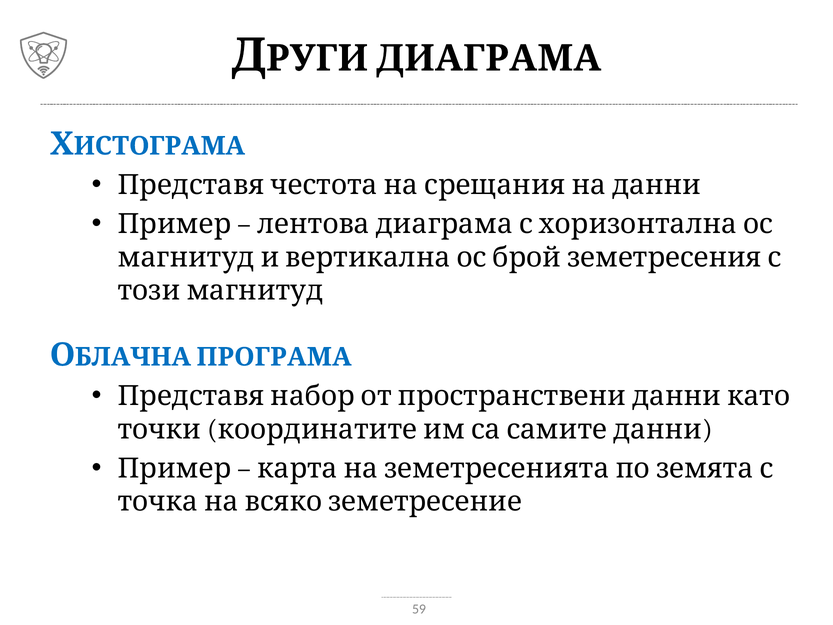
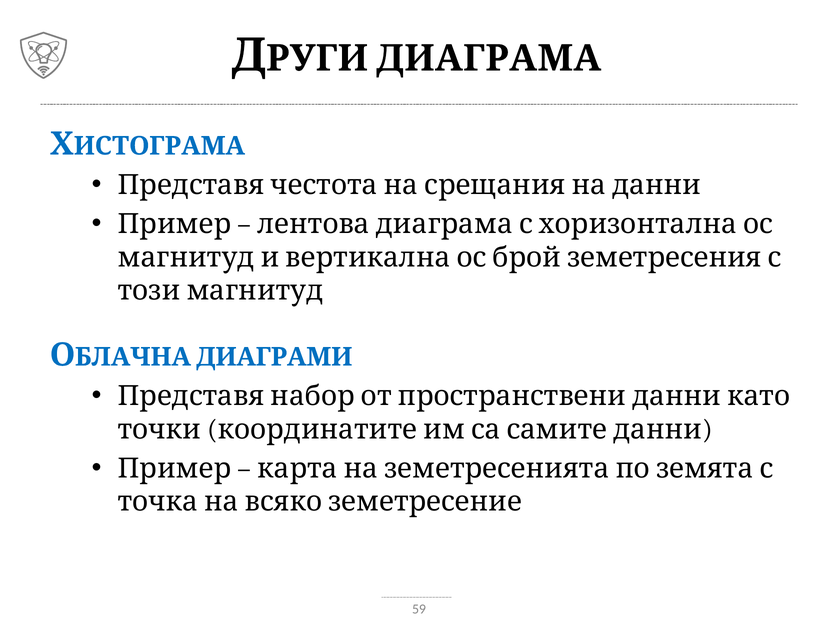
ПРОГРАМА: ПРОГРАМА -> ДИАГРАМИ
